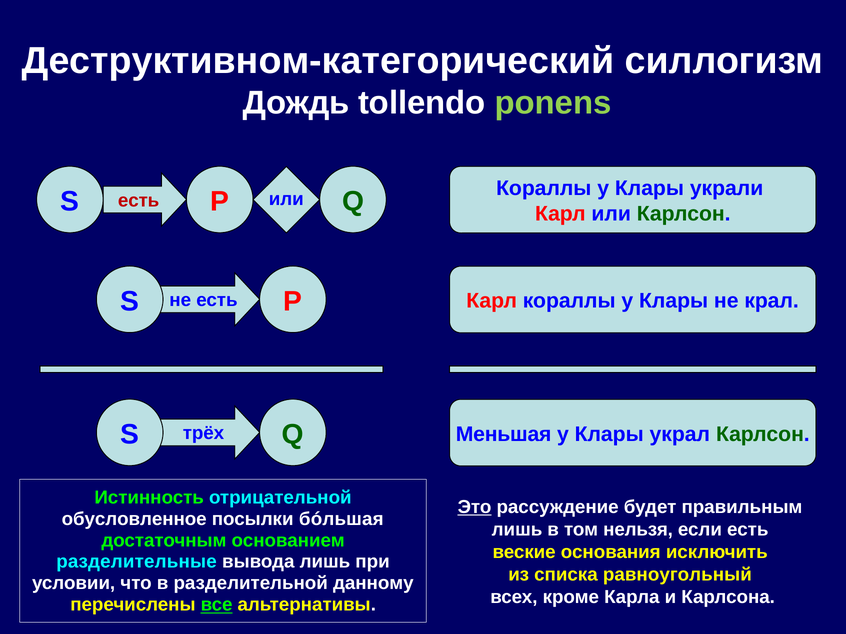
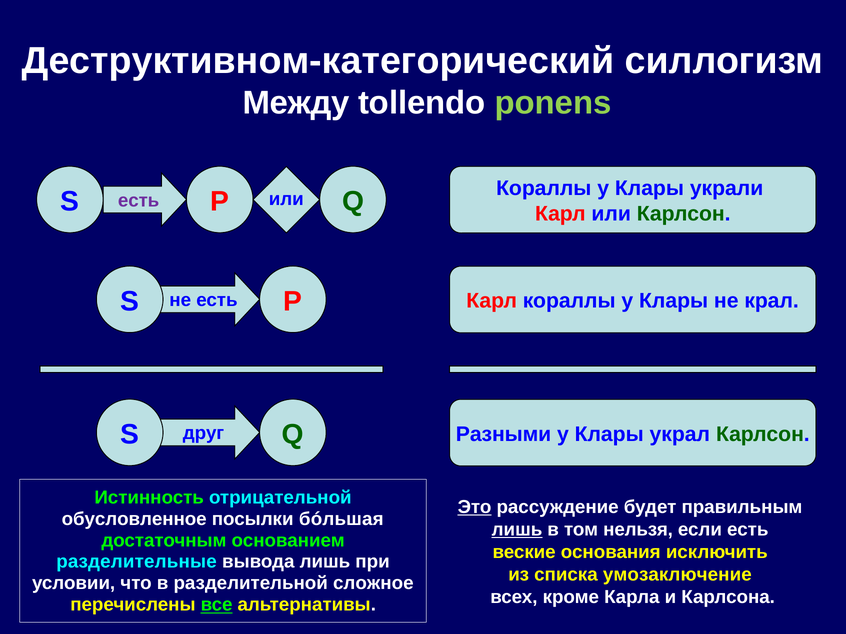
Дождь: Дождь -> Между
есть at (139, 201) colour: red -> purple
Меньшая: Меньшая -> Разными
трёх: трёх -> друг
лишь at (517, 530) underline: none -> present
равноугольный: равноугольный -> умозаключение
данному: данному -> сложное
